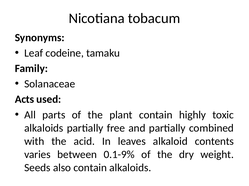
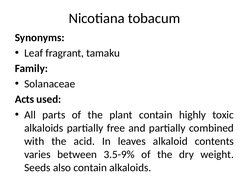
codeine: codeine -> fragrant
0.1-9%: 0.1-9% -> 3.5-9%
